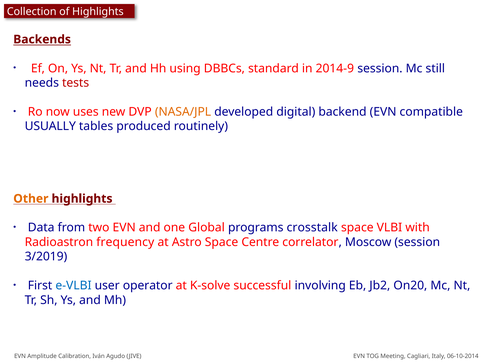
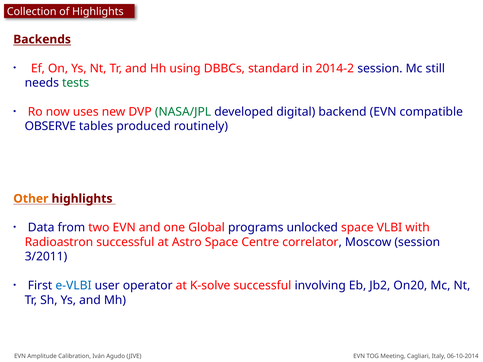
2014-9: 2014-9 -> 2014-2
tests colour: red -> green
NASA/JPL colour: orange -> green
USUALLY: USUALLY -> OBSERVE
crosstalk: crosstalk -> unlocked
Radioastron frequency: frequency -> successful
3/2019: 3/2019 -> 3/2011
